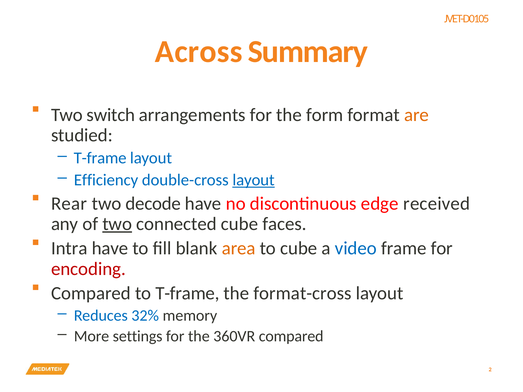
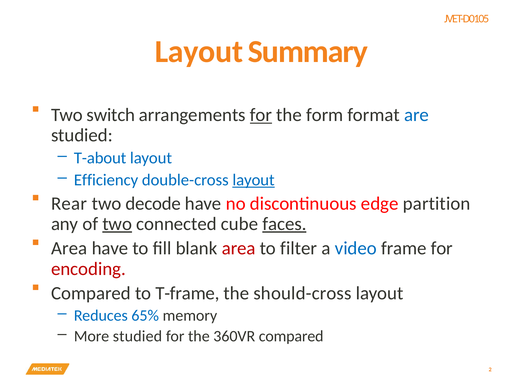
Across at (199, 52): Across -> Layout
for at (261, 115) underline: none -> present
are colour: orange -> blue
T-frame at (100, 158): T-frame -> T-about
received: received -> partition
faces underline: none -> present
Intra at (69, 249): Intra -> Area
area at (239, 249) colour: orange -> red
to cube: cube -> filter
format-cross: format-cross -> should-cross
32%: 32% -> 65%
More settings: settings -> studied
